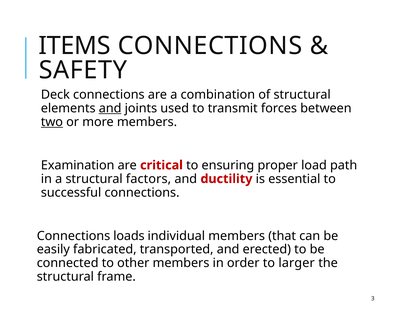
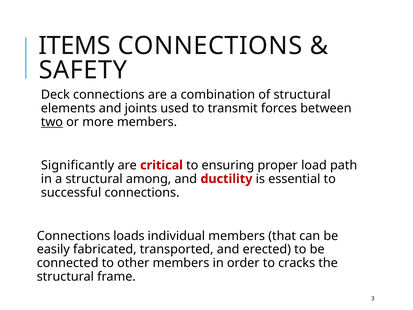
and at (110, 108) underline: present -> none
Examination: Examination -> Significantly
factors: factors -> among
larger: larger -> cracks
